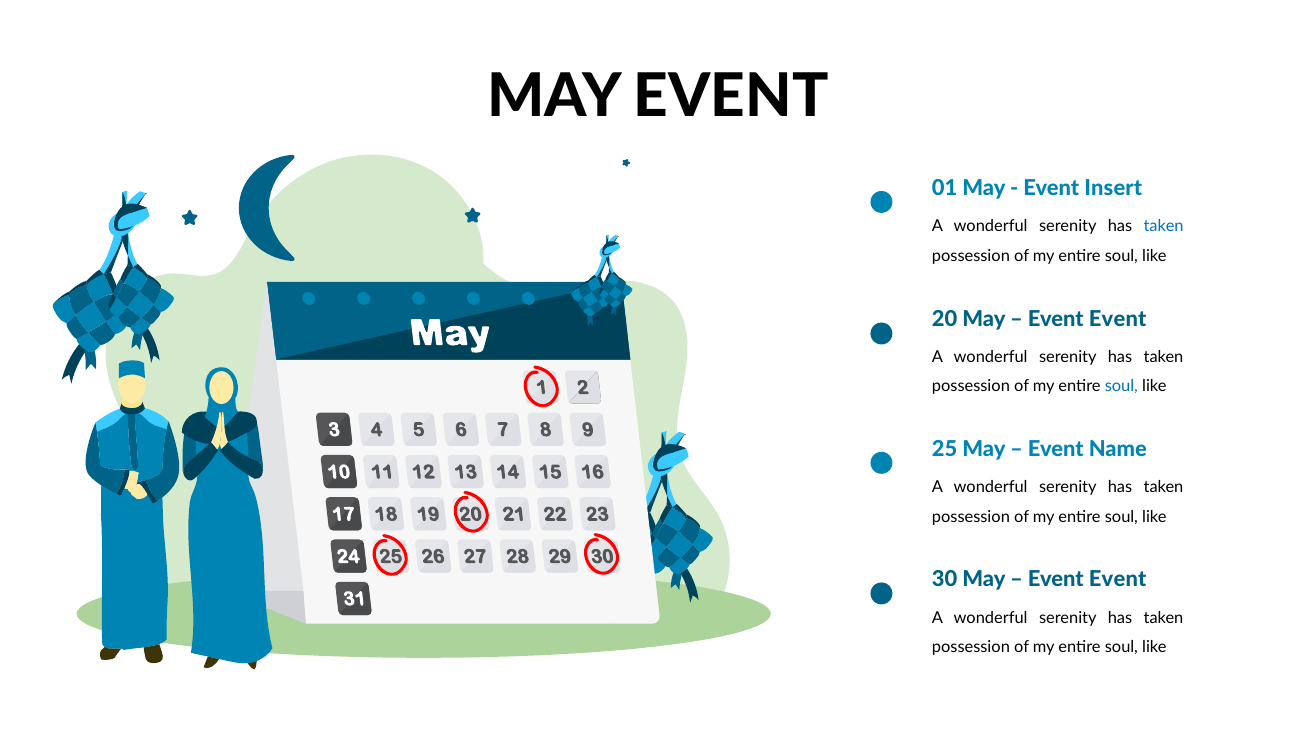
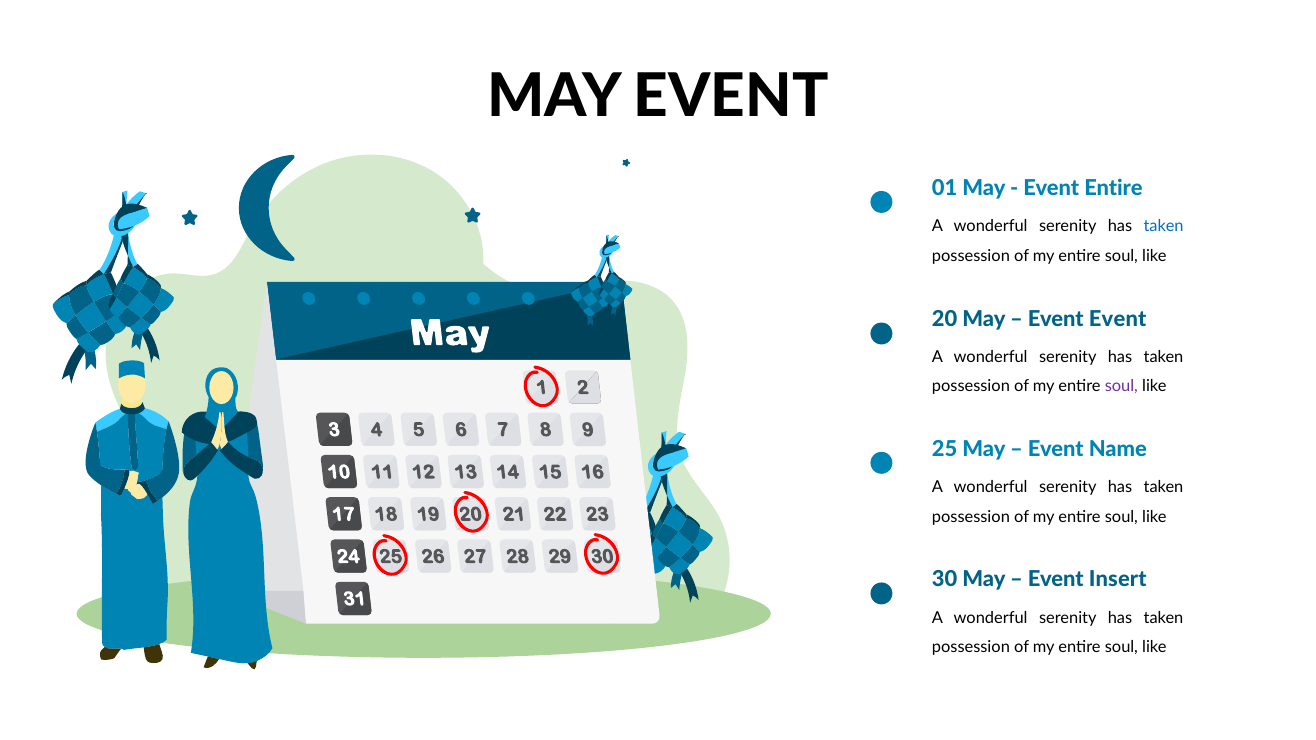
Event Insert: Insert -> Entire
soul at (1121, 387) colour: blue -> purple
Event at (1118, 580): Event -> Insert
